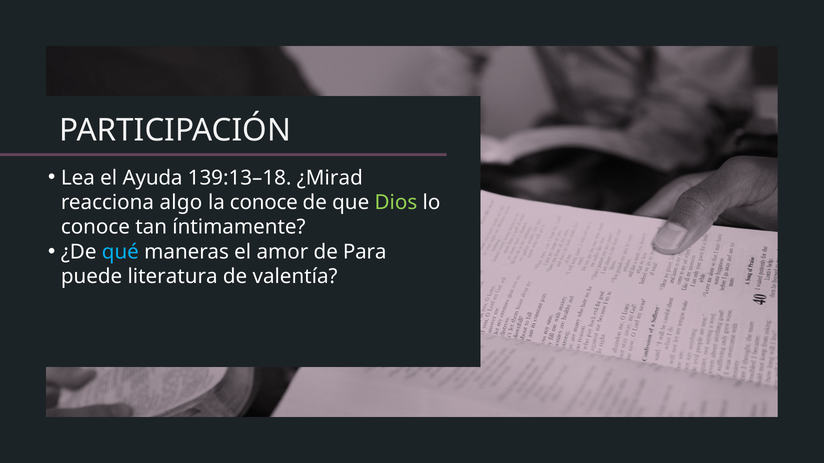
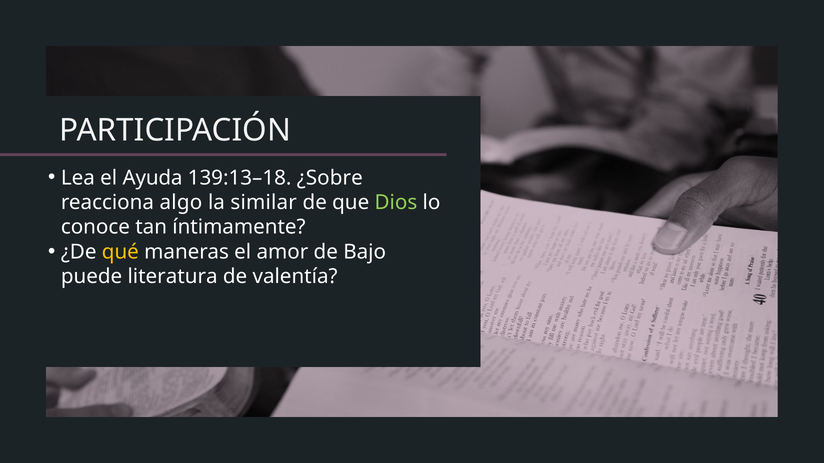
¿Mirad: ¿Mirad -> ¿Sobre
la conoce: conoce -> similar
qué colour: light blue -> yellow
Para: Para -> Bajo
